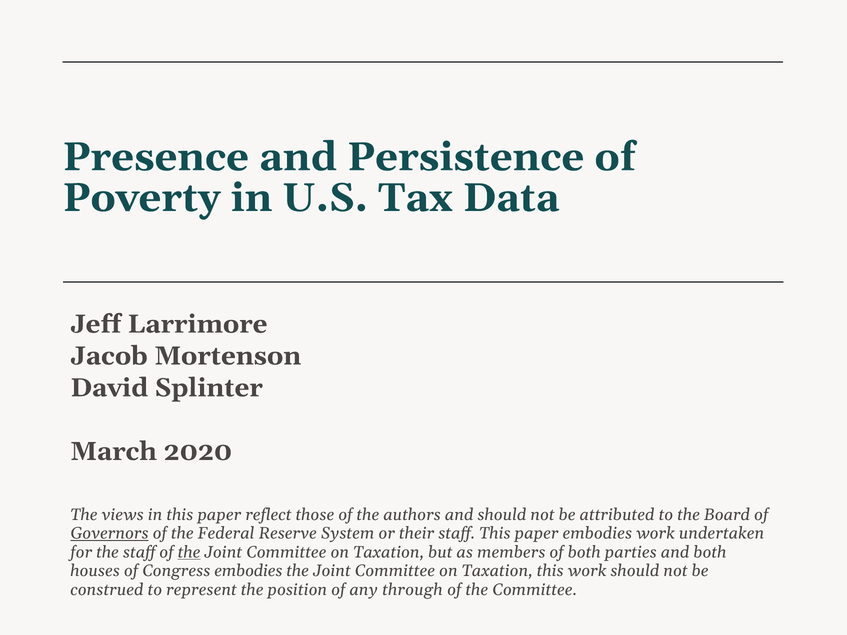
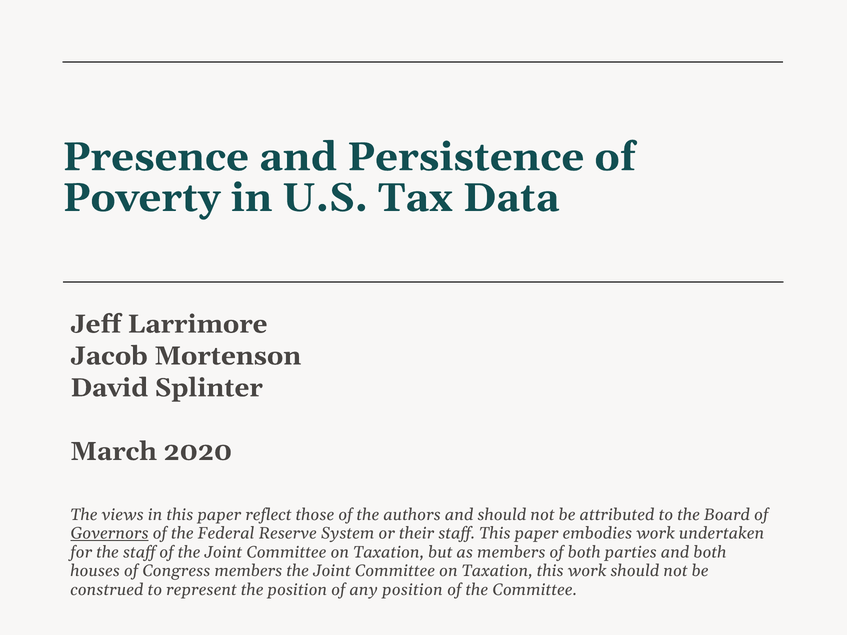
the at (189, 552) underline: present -> none
Congress embodies: embodies -> members
any through: through -> position
